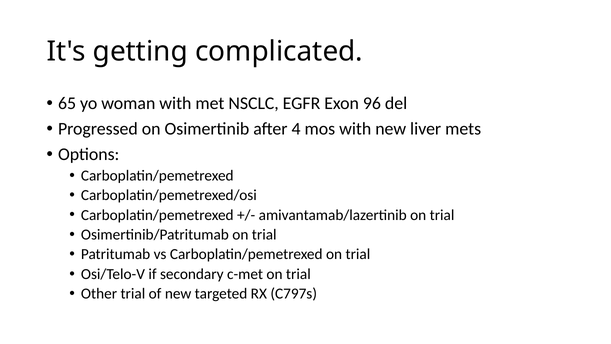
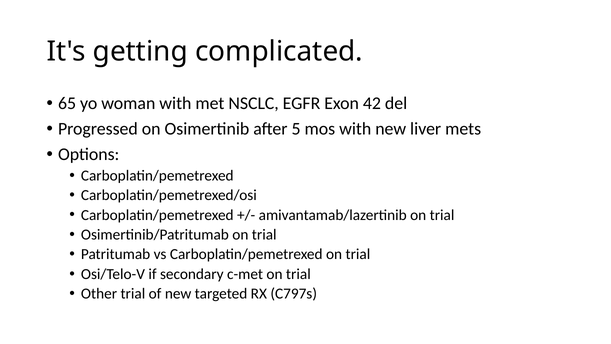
96: 96 -> 42
4: 4 -> 5
